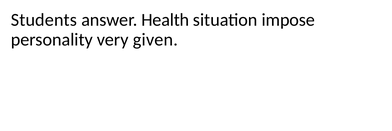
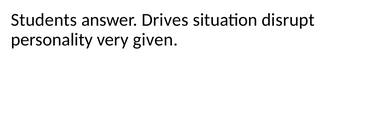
Health: Health -> Drives
impose: impose -> disrupt
